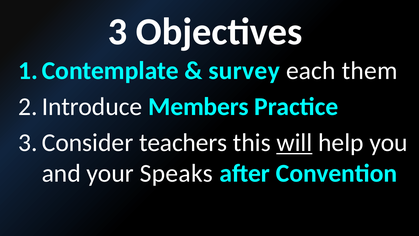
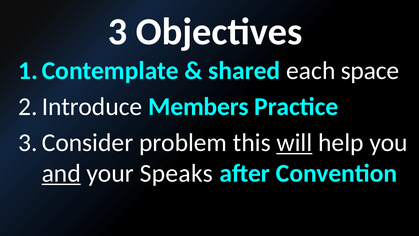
survey: survey -> shared
them: them -> space
teachers: teachers -> problem
and underline: none -> present
